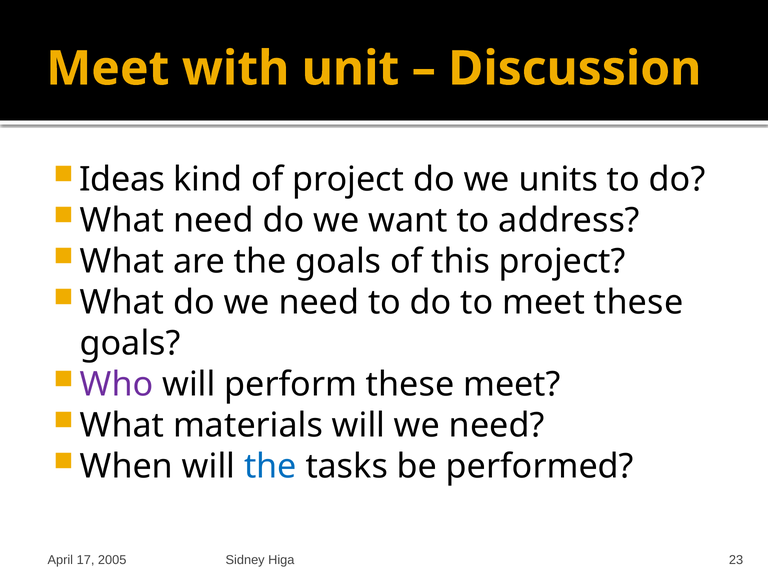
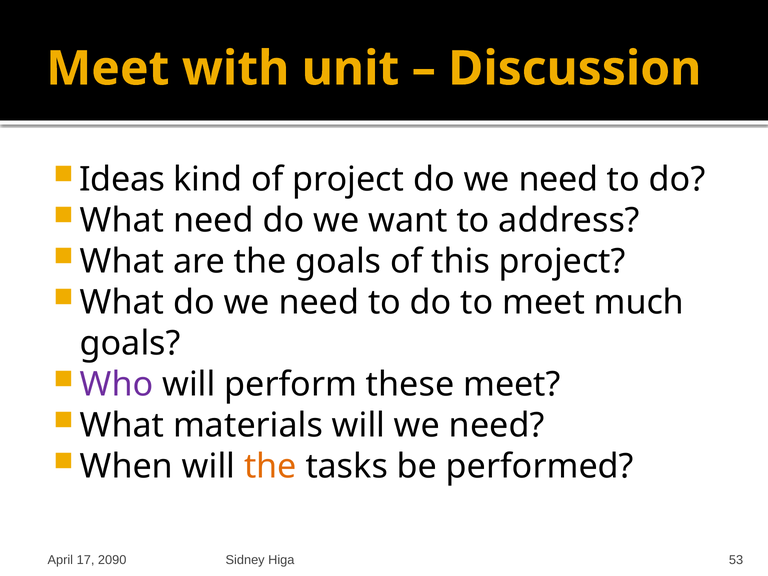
project do we units: units -> need
meet these: these -> much
the at (270, 466) colour: blue -> orange
2005: 2005 -> 2090
23: 23 -> 53
